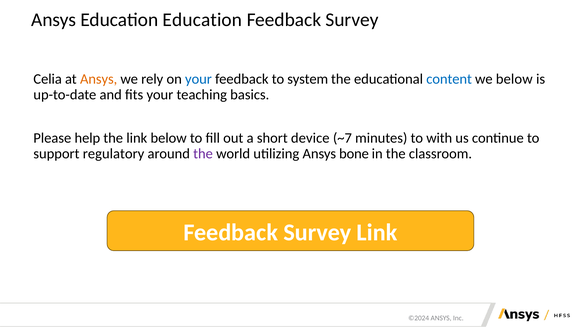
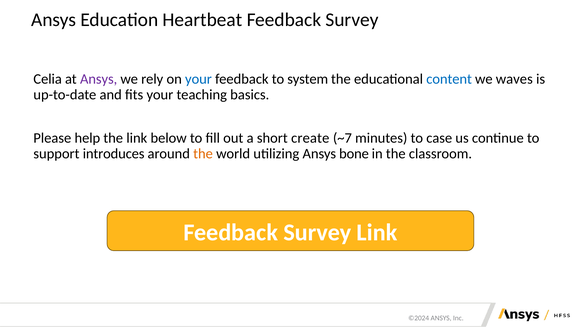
Education Education: Education -> Heartbeat
Ansys at (99, 79) colour: orange -> purple
we below: below -> waves
device: device -> create
with: with -> case
regulatory: regulatory -> introduces
the at (203, 154) colour: purple -> orange
